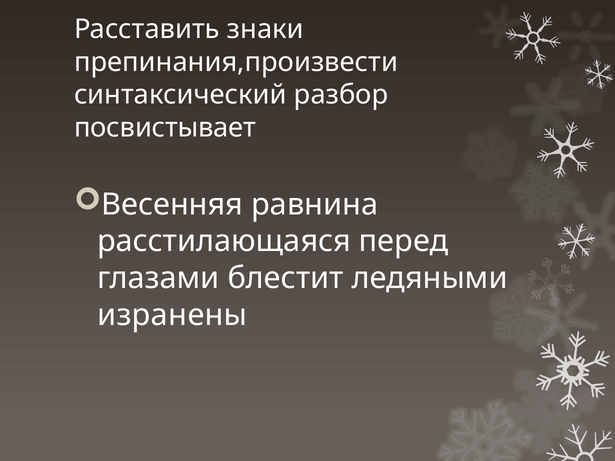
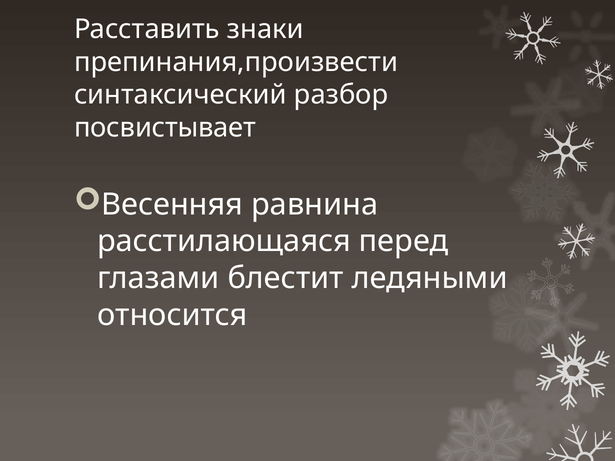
изранены: изранены -> относится
